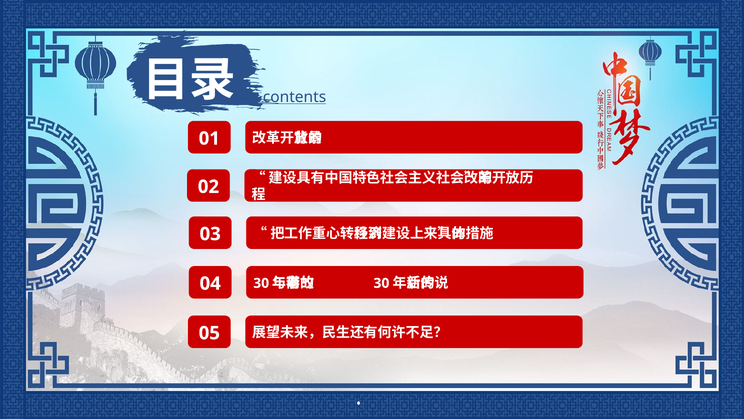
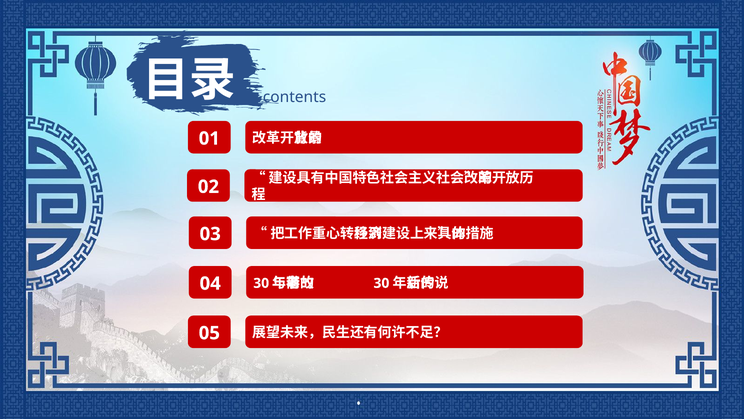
contents underline: present -> none
